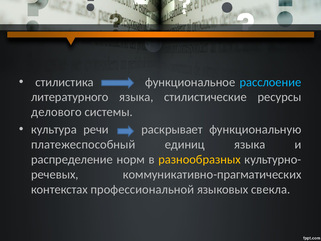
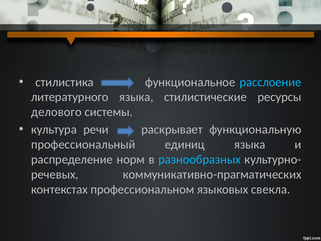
платежеспособный: платежеспособный -> профессиональный
разнообразных colour: yellow -> light blue
профессиональной: профессиональной -> профессиональном
